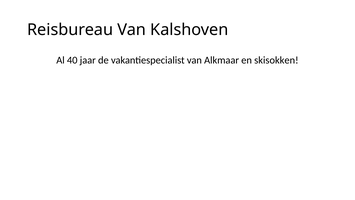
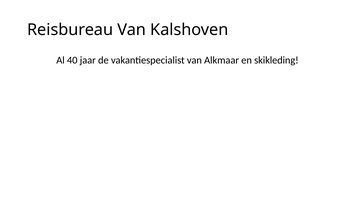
skisokken: skisokken -> skikleding
